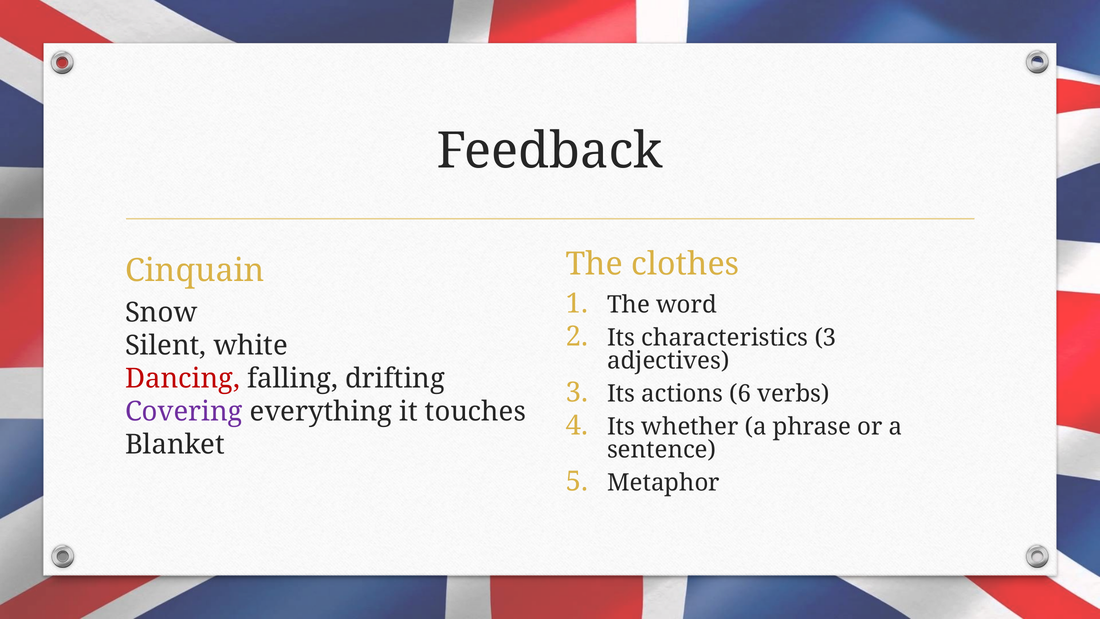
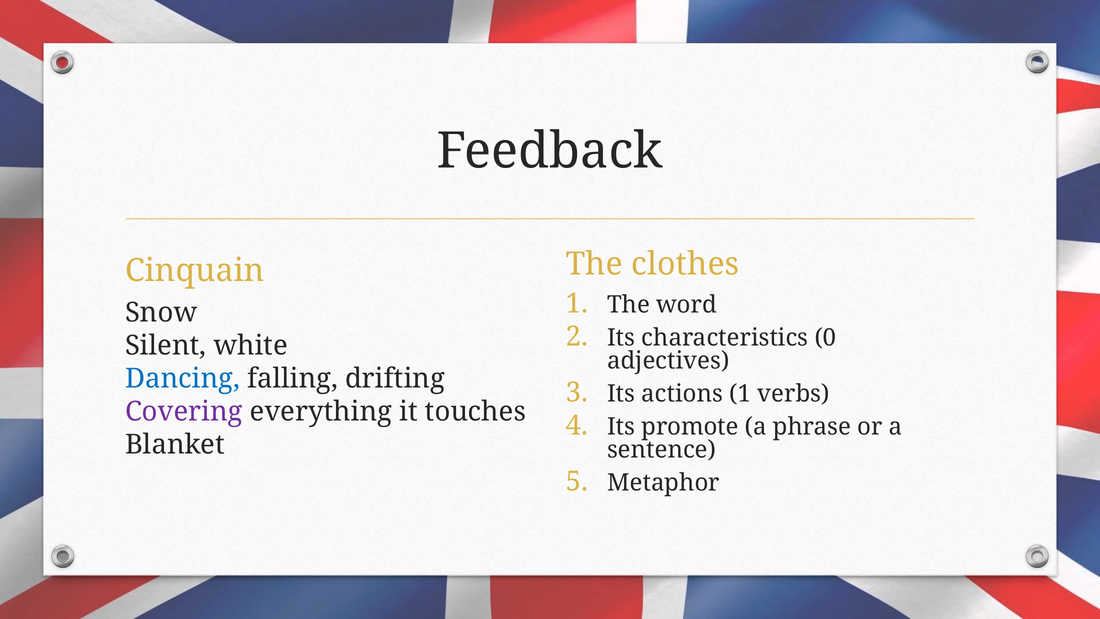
characteristics 3: 3 -> 0
Dancing colour: red -> blue
actions 6: 6 -> 1
whether: whether -> promote
